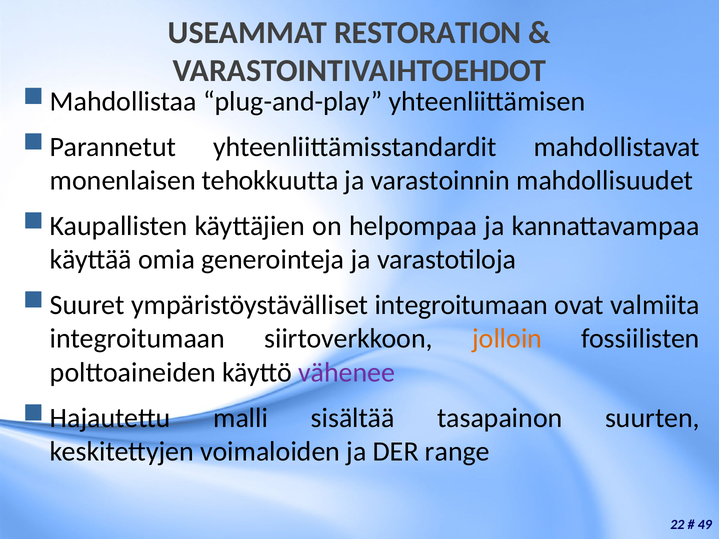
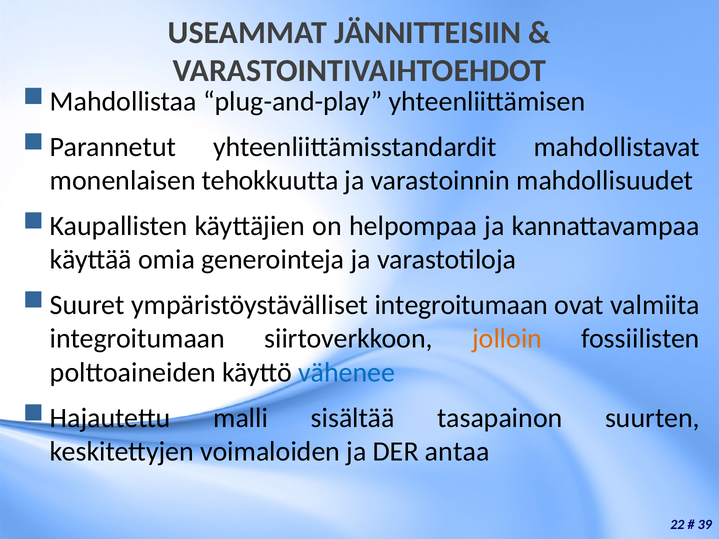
RESTORATION: RESTORATION -> JÄNNITTEISIIN
vähenee colour: purple -> blue
range: range -> antaa
49: 49 -> 39
